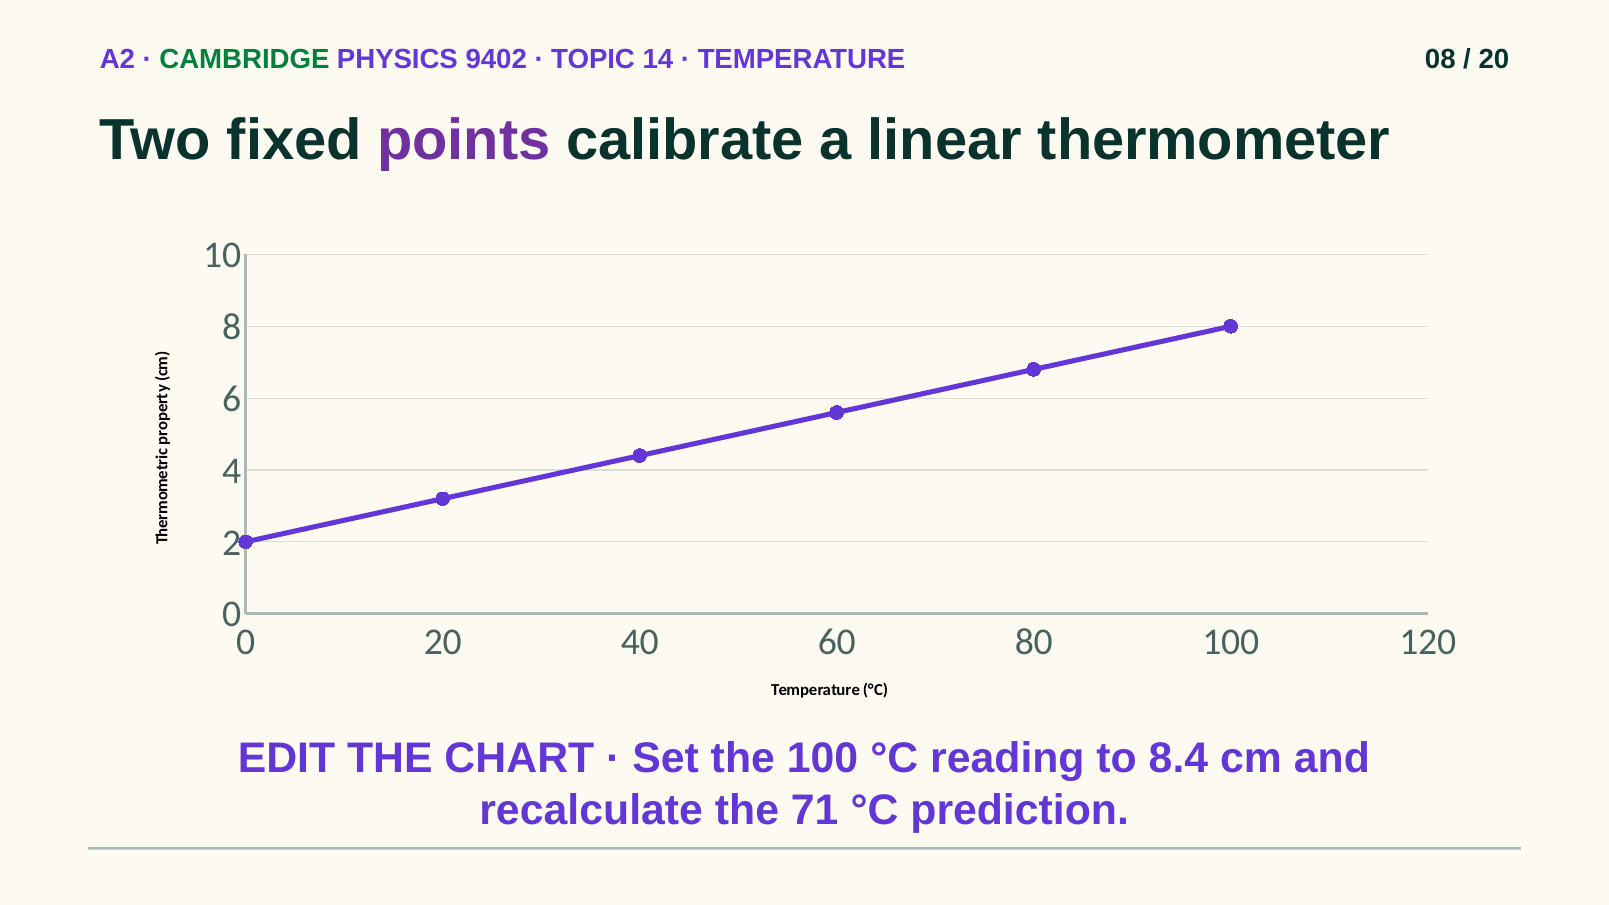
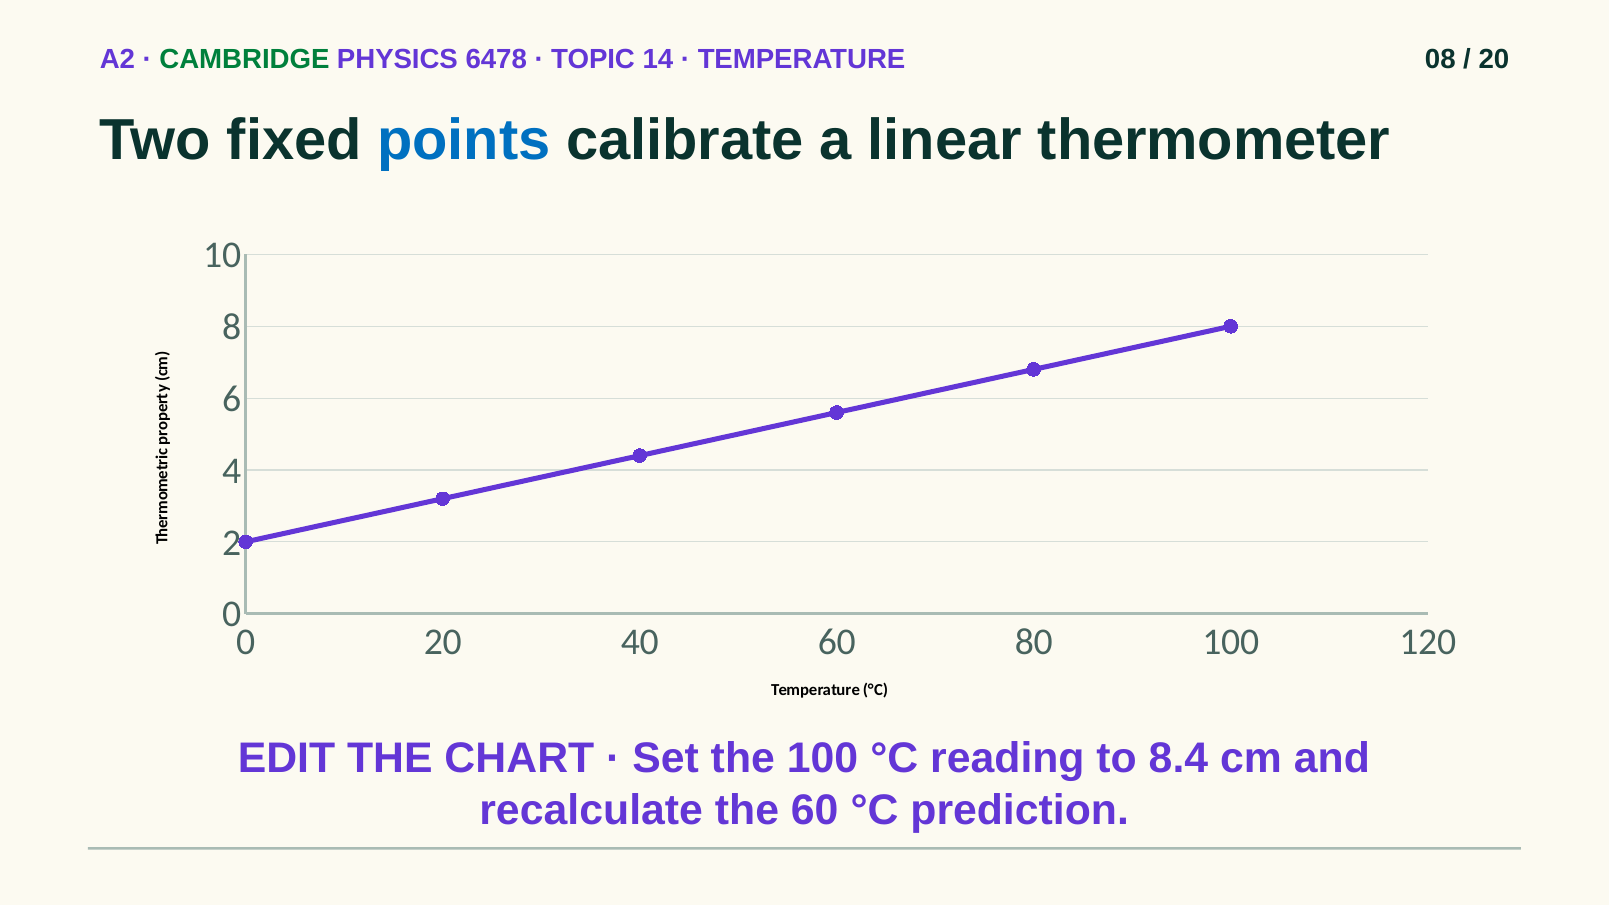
9402: 9402 -> 6478
points colour: purple -> blue
the 71: 71 -> 60
